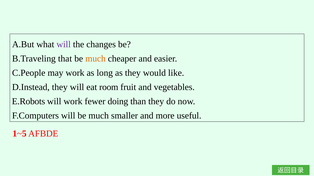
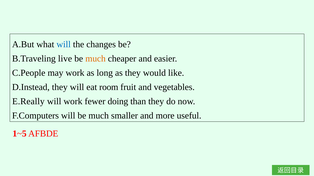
will at (64, 44) colour: purple -> blue
that: that -> live
E.Robots: E.Robots -> E.Really
